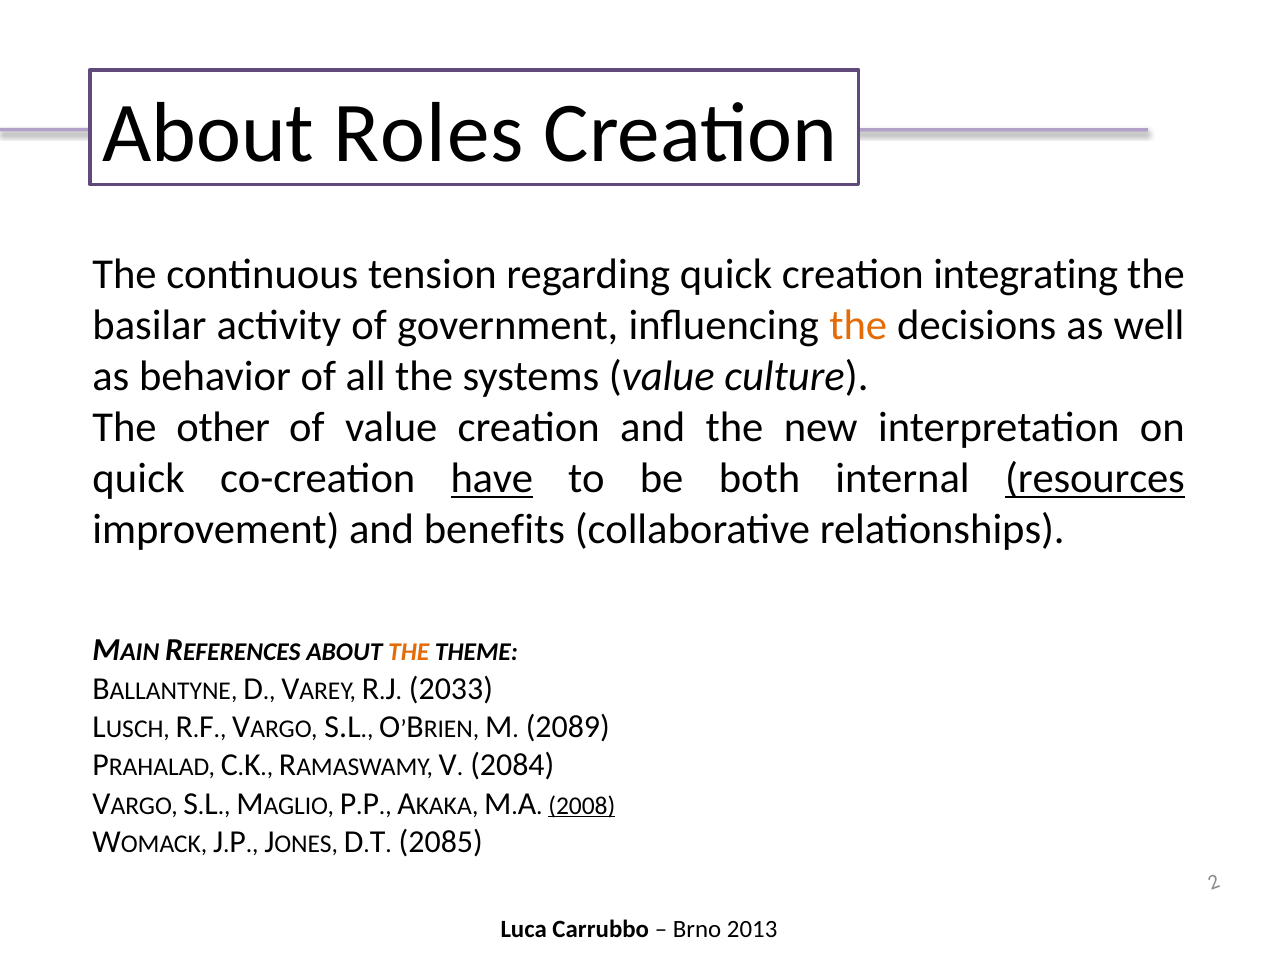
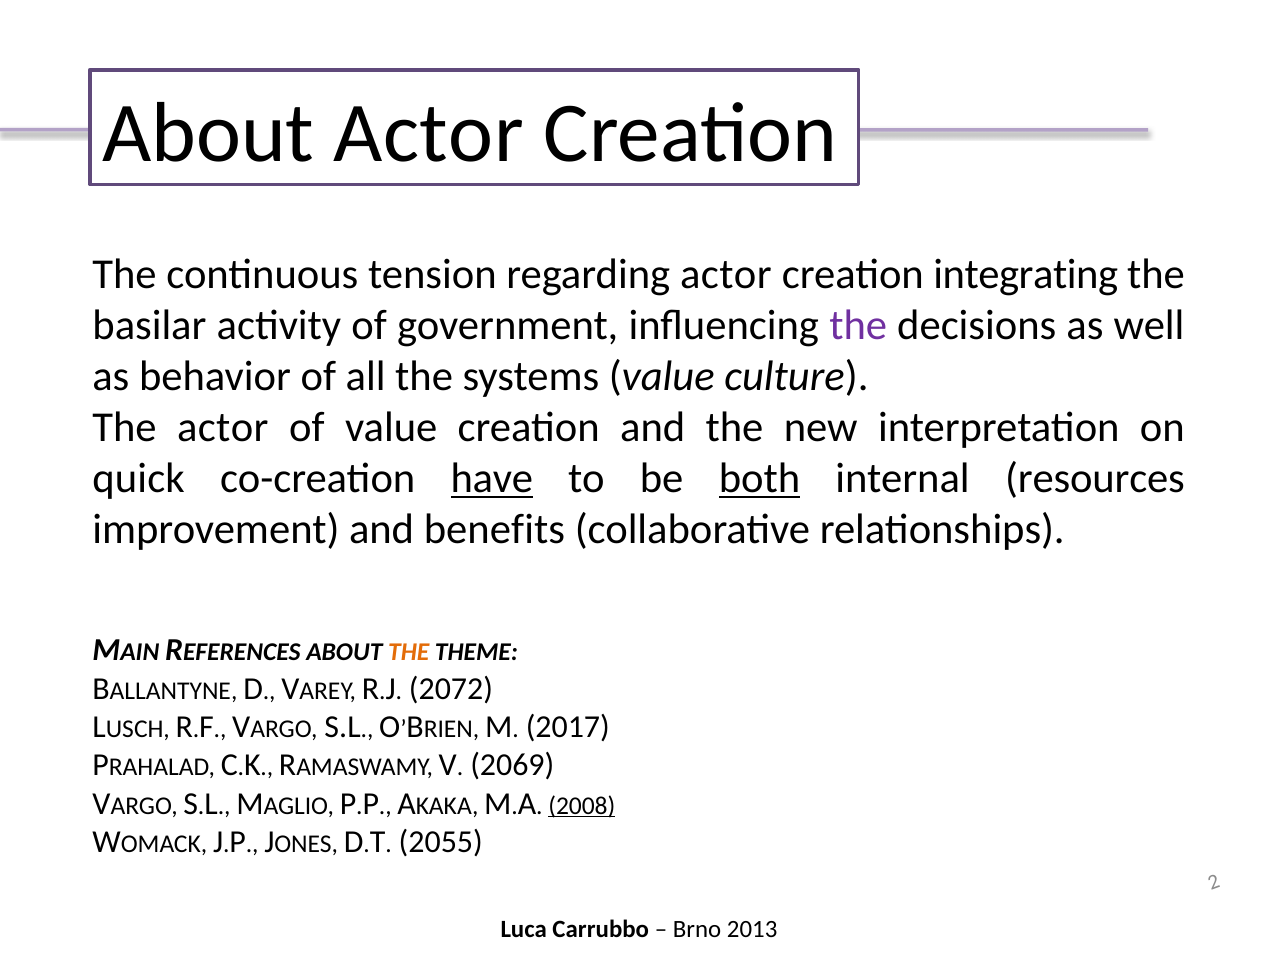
About Roles: Roles -> Actor
regarding quick: quick -> actor
the at (858, 326) colour: orange -> purple
The other: other -> actor
both underline: none -> present
resources underline: present -> none
2033: 2033 -> 2072
2089: 2089 -> 2017
2084: 2084 -> 2069
2085: 2085 -> 2055
